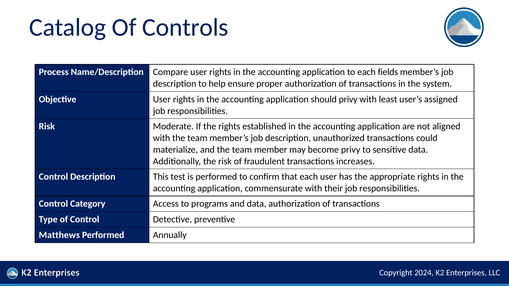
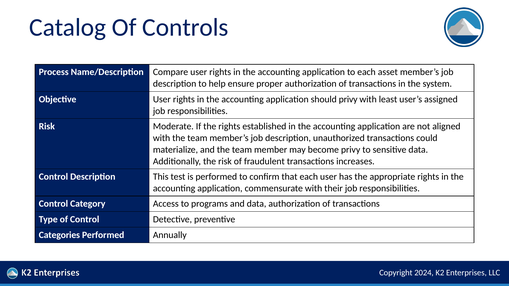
fields: fields -> asset
Matthews: Matthews -> Categories
